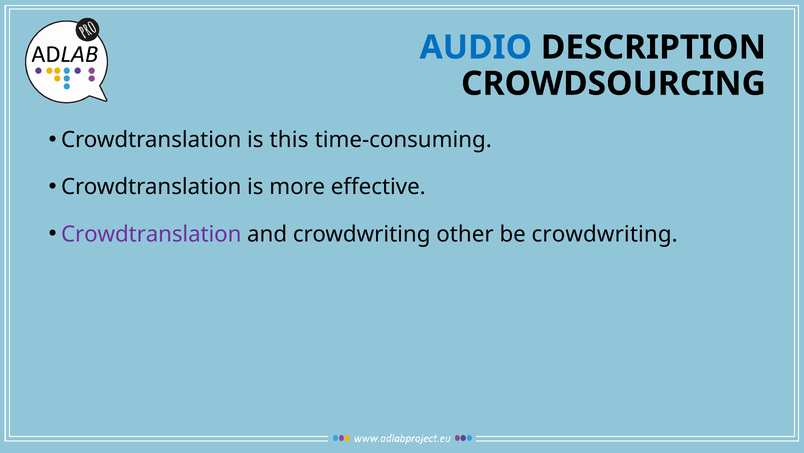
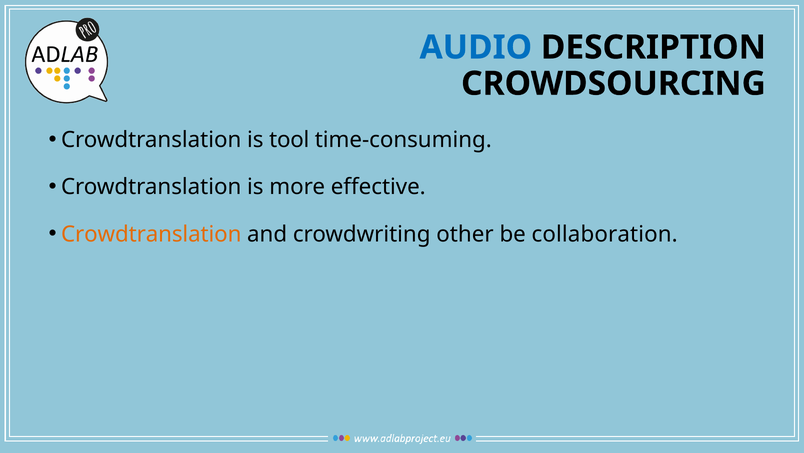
this: this -> tool
Crowdtranslation at (151, 234) colour: purple -> orange
be crowdwriting: crowdwriting -> collaboration
